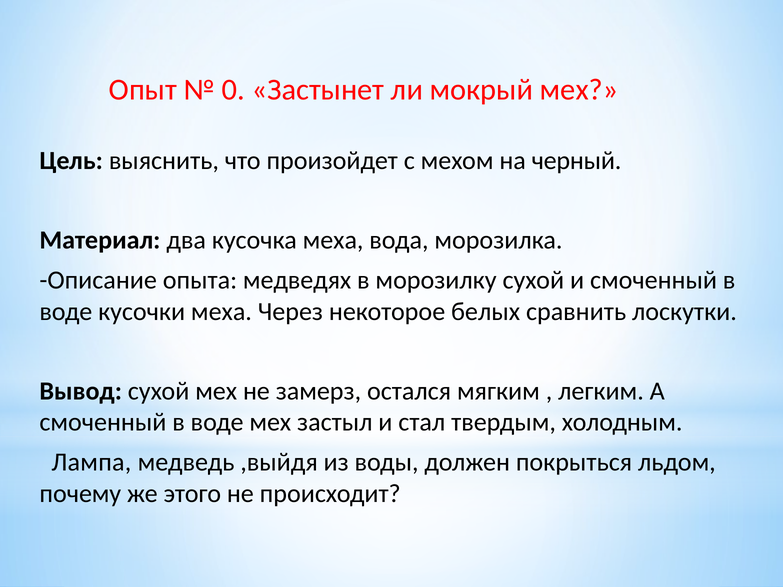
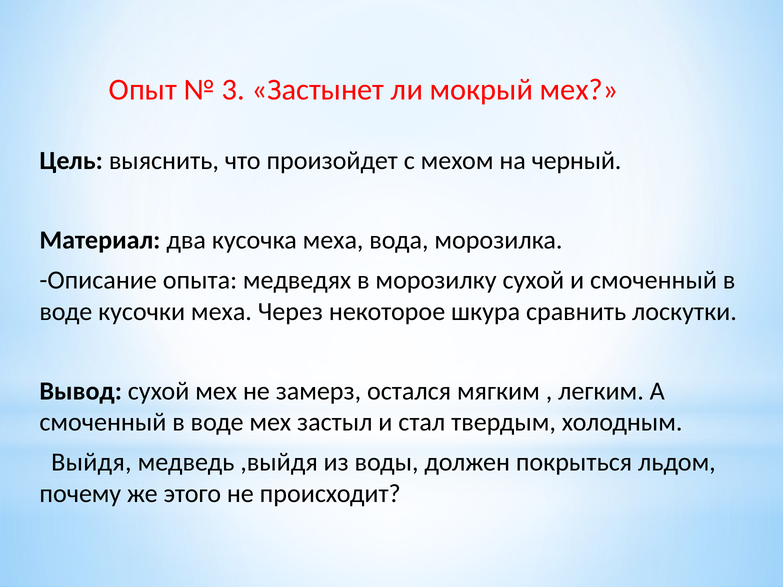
0: 0 -> 3
белых: белых -> шкура
Лампа: Лампа -> Выйдя
